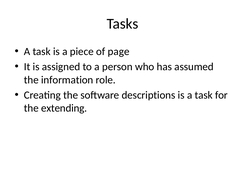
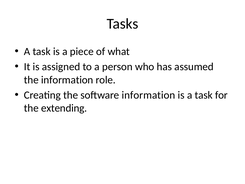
page: page -> what
software descriptions: descriptions -> information
